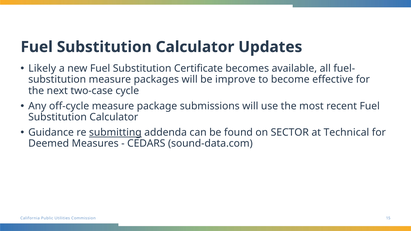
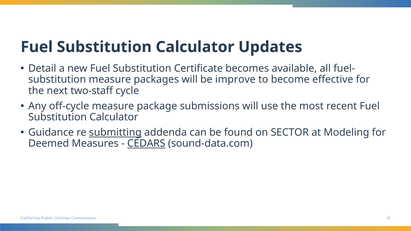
Likely: Likely -> Detail
two-case: two-case -> two-staff
Technical: Technical -> Modeling
CEDARS underline: none -> present
